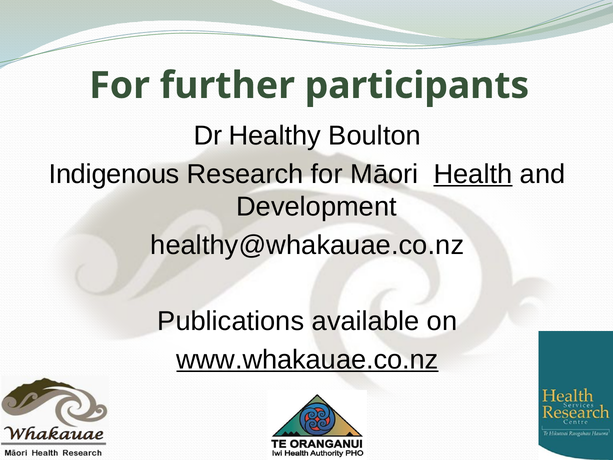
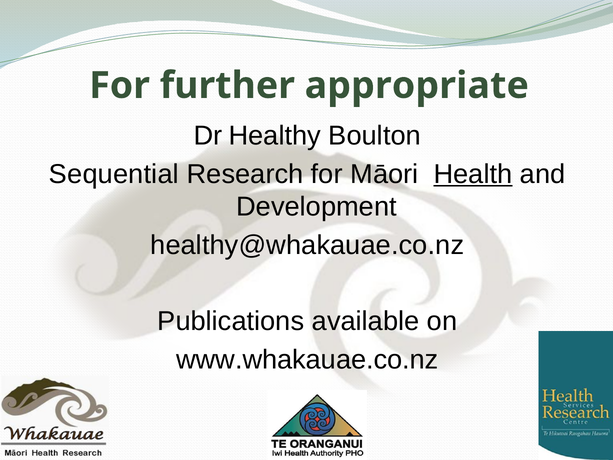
participants: participants -> appropriate
Indigenous: Indigenous -> Sequential
www.whakauae.co.nz underline: present -> none
